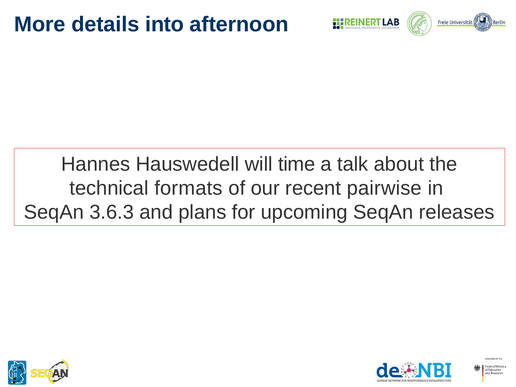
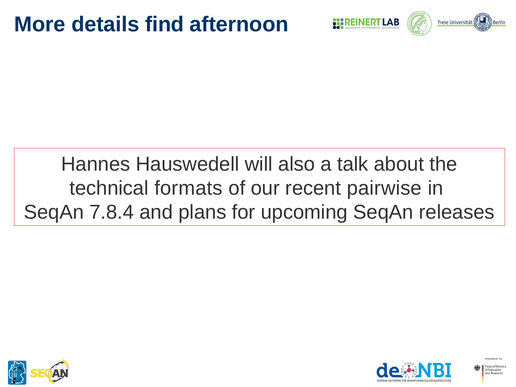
into: into -> find
time: time -> also
3.6.3: 3.6.3 -> 7.8.4
